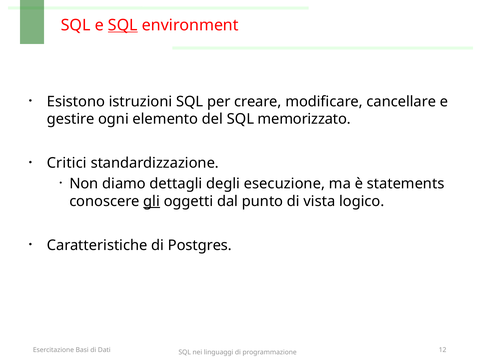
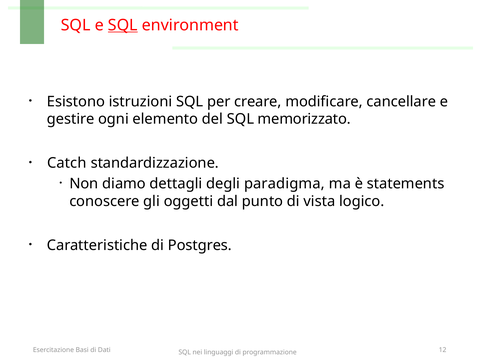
Critici: Critici -> Catch
esecuzione: esecuzione -> paradigma
gli underline: present -> none
